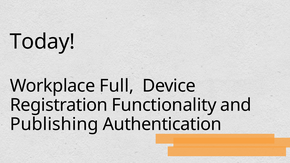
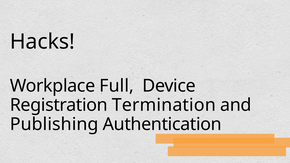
Today: Today -> Hacks
Functionality: Functionality -> Termination
